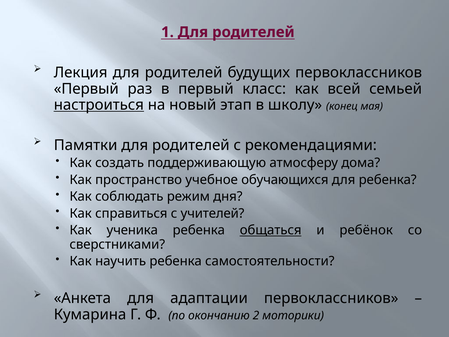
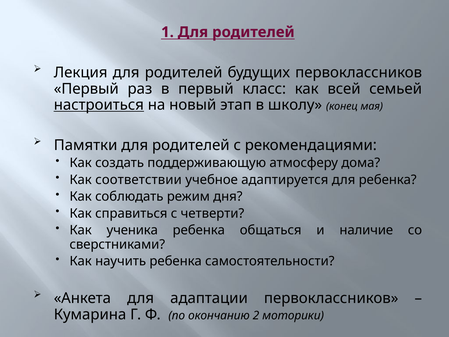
пространство: пространство -> соответствии
обучающихся: обучающихся -> адаптируется
учителей: учителей -> четверти
общаться underline: present -> none
ребёнок: ребёнок -> наличие
